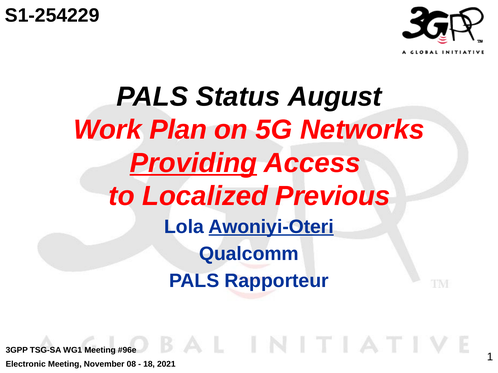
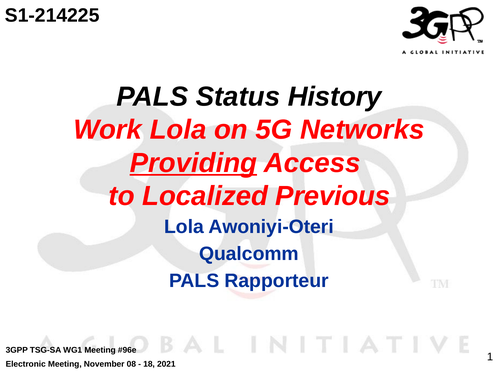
S1-254229: S1-254229 -> S1-214225
August: August -> History
Work Plan: Plan -> Lola
Awoniyi-Oteri underline: present -> none
